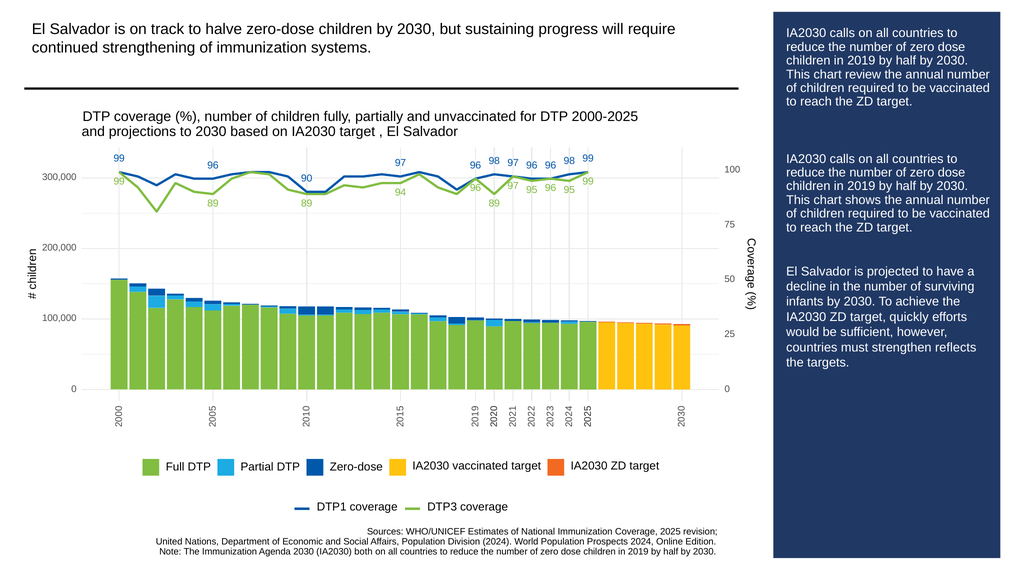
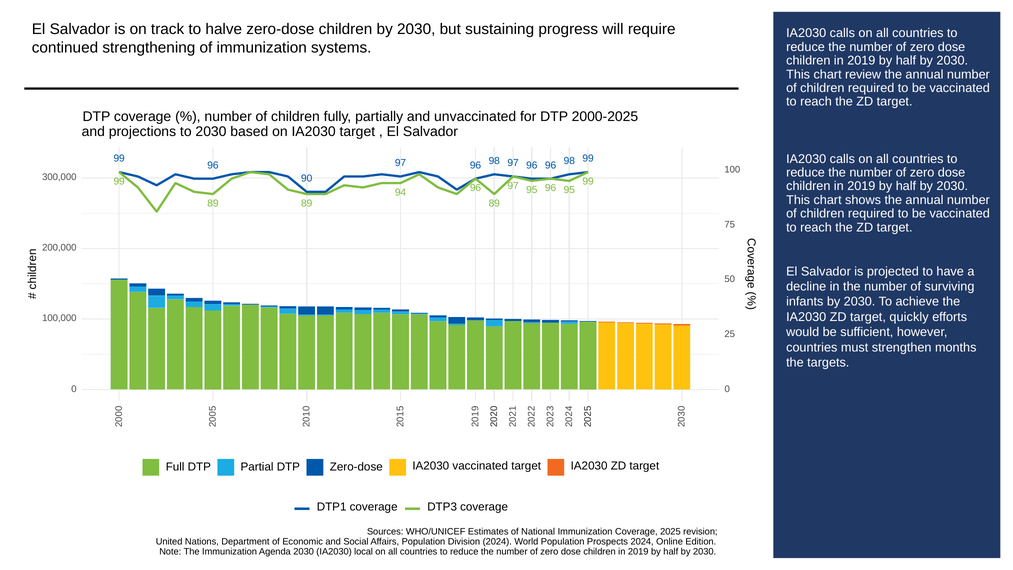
reflects: reflects -> months
both: both -> local
